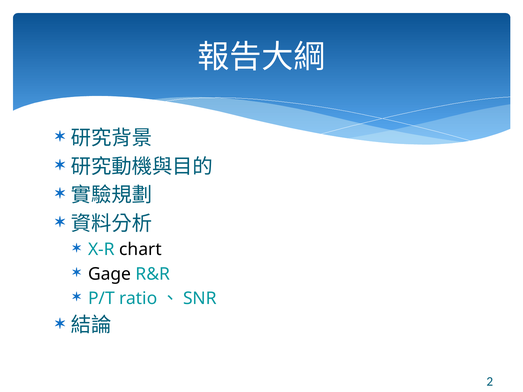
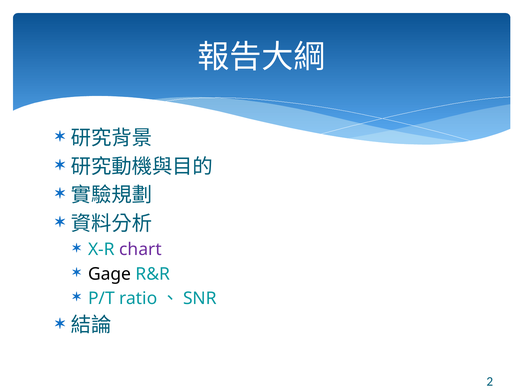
chart colour: black -> purple
